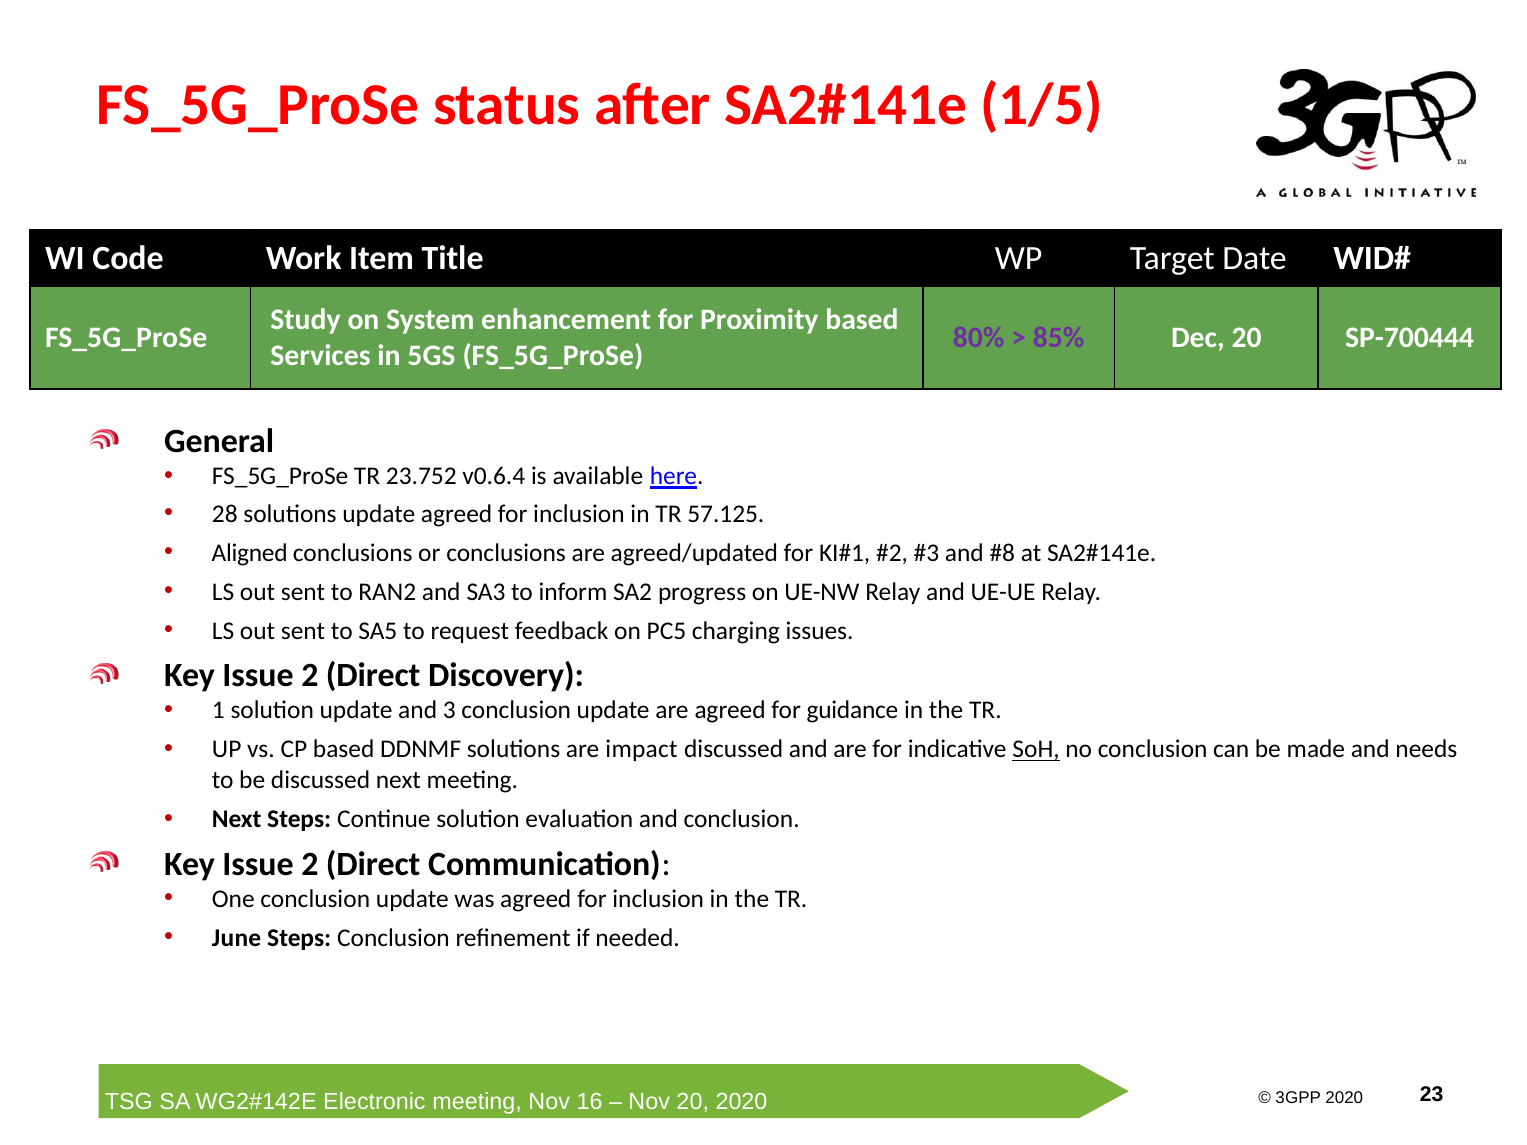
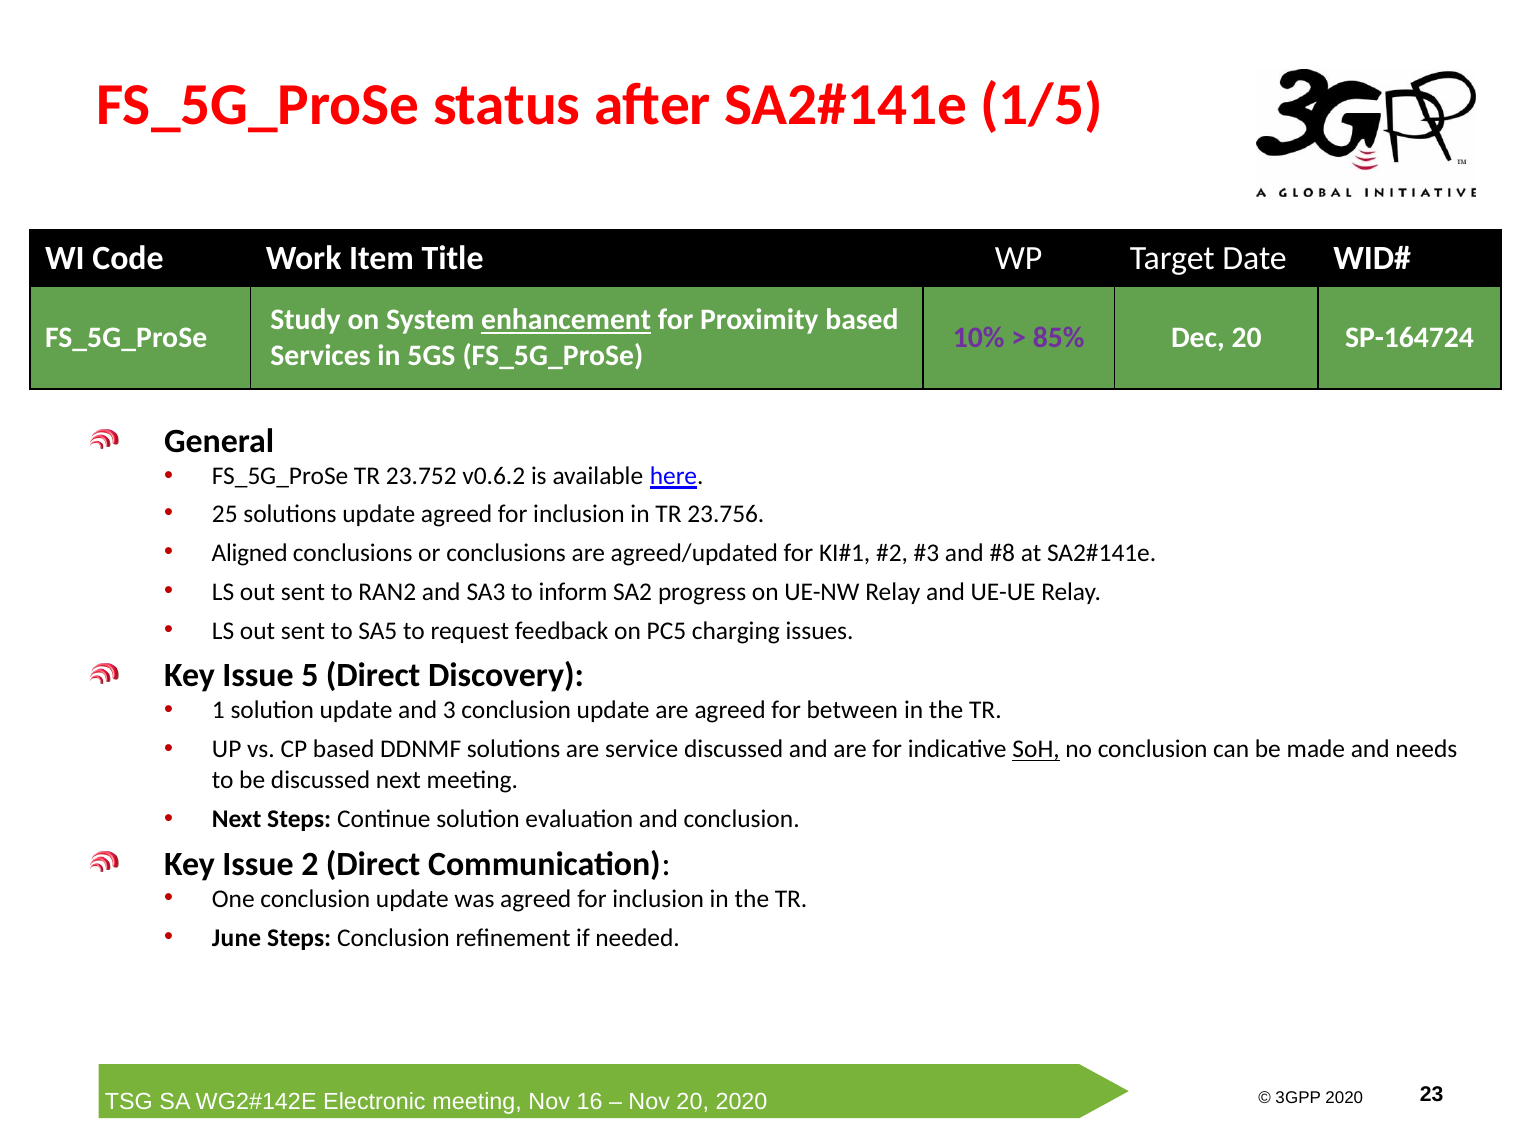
enhancement underline: none -> present
80%: 80% -> 10%
SP-700444: SP-700444 -> SP-164724
v0.6.4: v0.6.4 -> v0.6.2
28: 28 -> 25
57.125: 57.125 -> 23.756
2 at (310, 676): 2 -> 5
guidance: guidance -> between
impact: impact -> service
